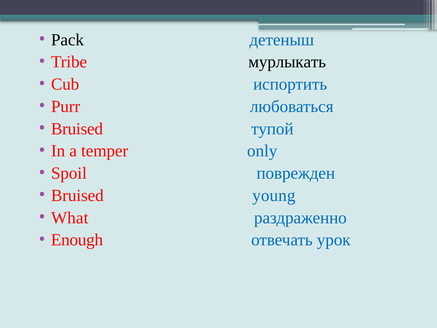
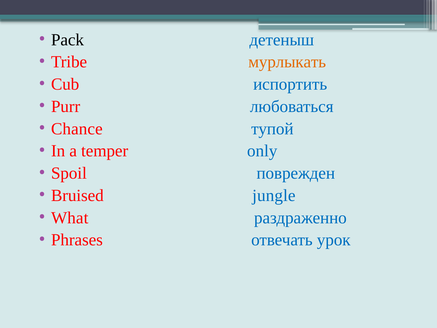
мурлыкать colour: black -> orange
Bruised at (77, 129): Bruised -> Chance
young: young -> jungle
Enough: Enough -> Phrases
